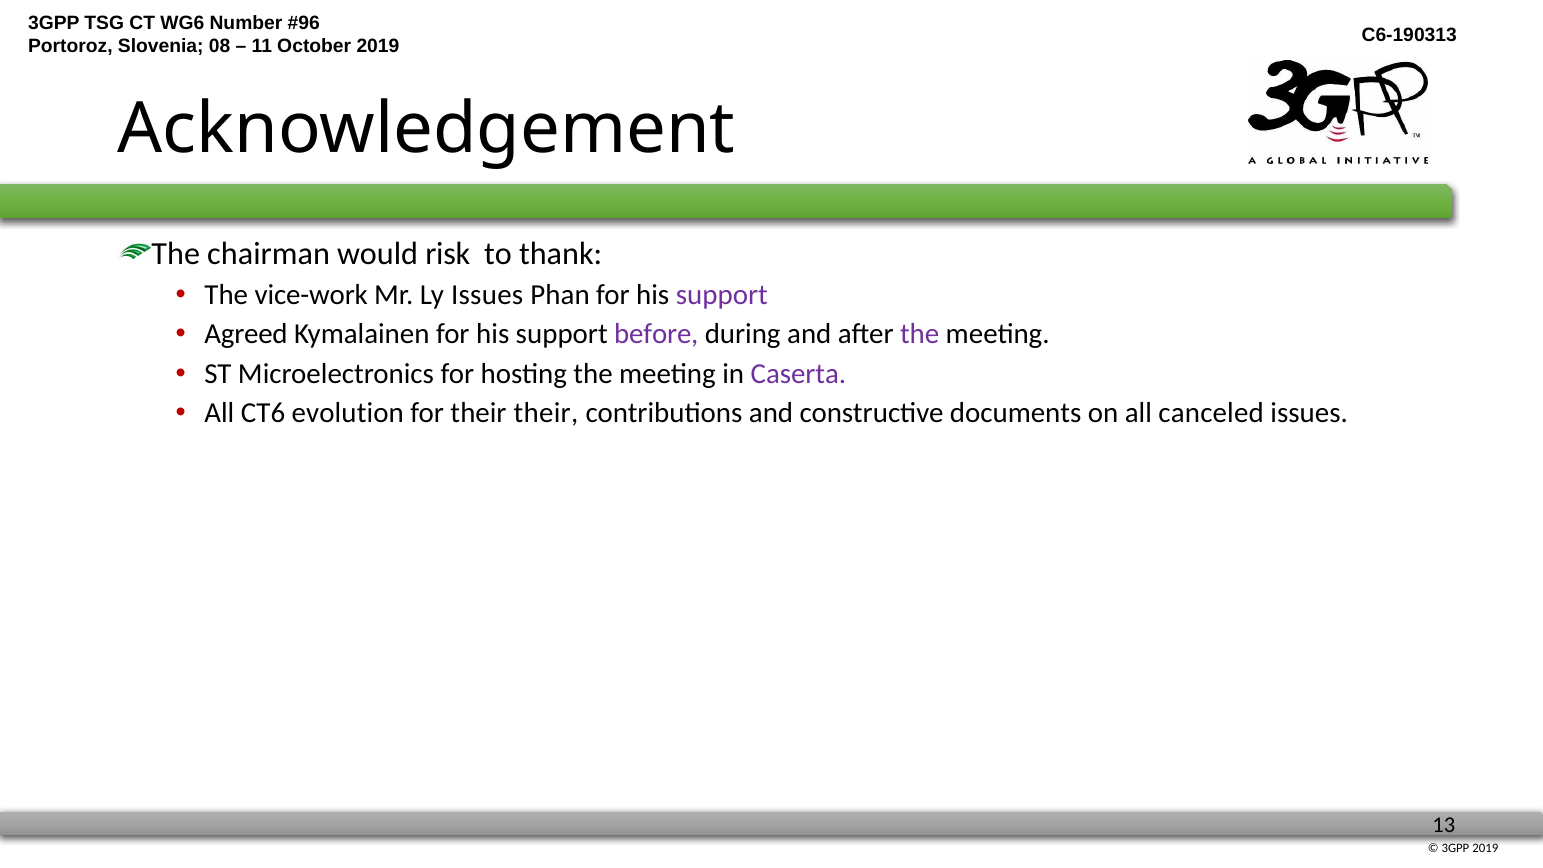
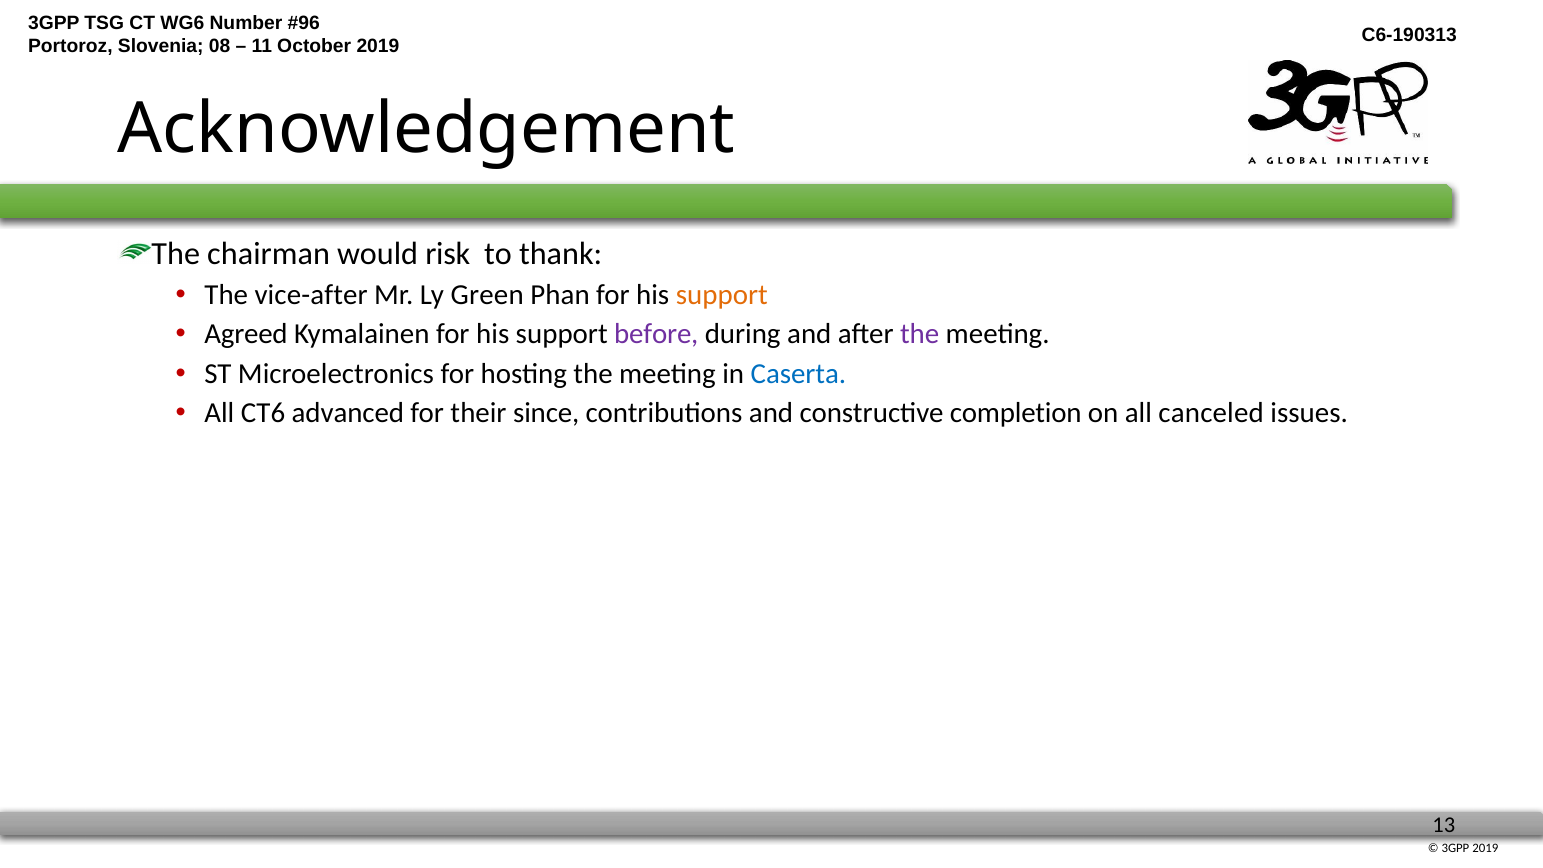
vice-work: vice-work -> vice-after
Ly Issues: Issues -> Green
support at (722, 295) colour: purple -> orange
Caserta colour: purple -> blue
evolution: evolution -> advanced
their their: their -> since
documents: documents -> completion
